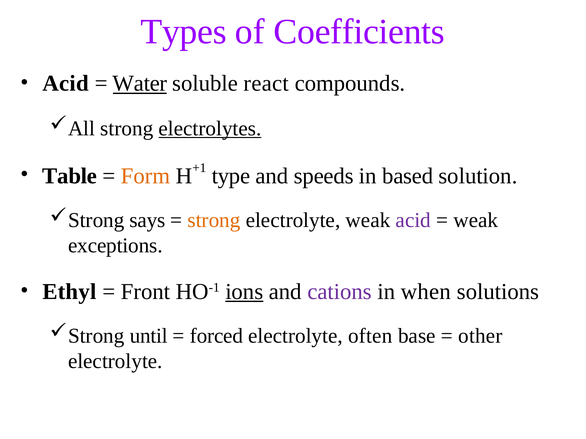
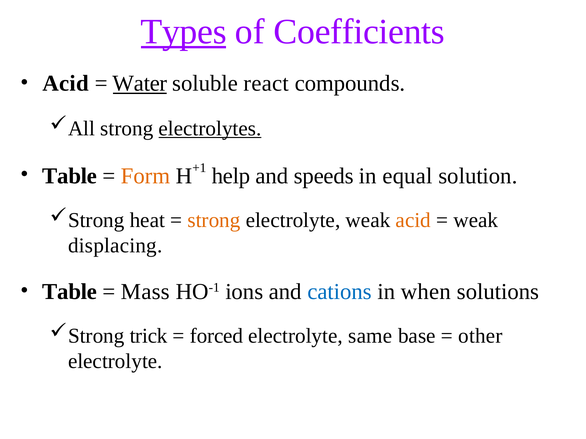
Types underline: none -> present
type: type -> help
based: based -> equal
says: says -> heat
acid at (413, 220) colour: purple -> orange
exceptions: exceptions -> displacing
Ethyl at (69, 292): Ethyl -> Table
Front: Front -> Mass
ions underline: present -> none
cations colour: purple -> blue
until: until -> trick
often: often -> same
